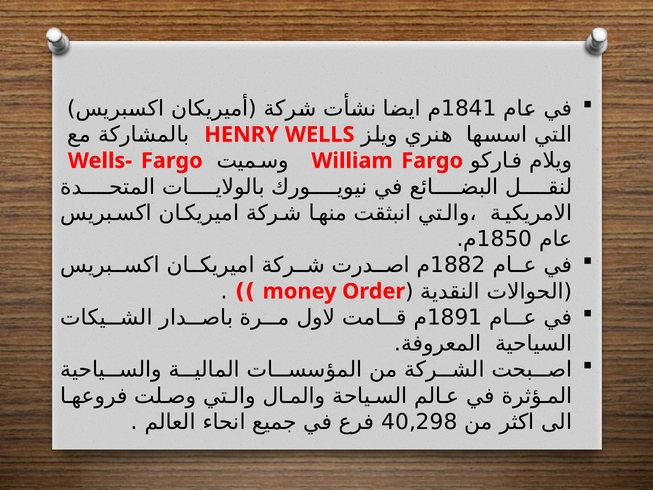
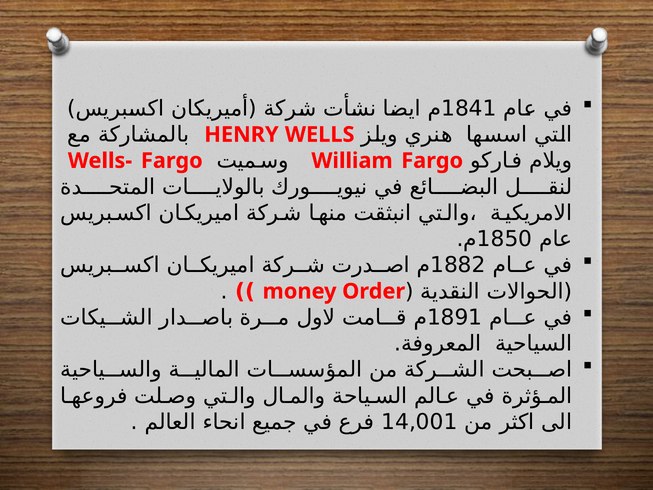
40,298: 40,298 -> 14,001
